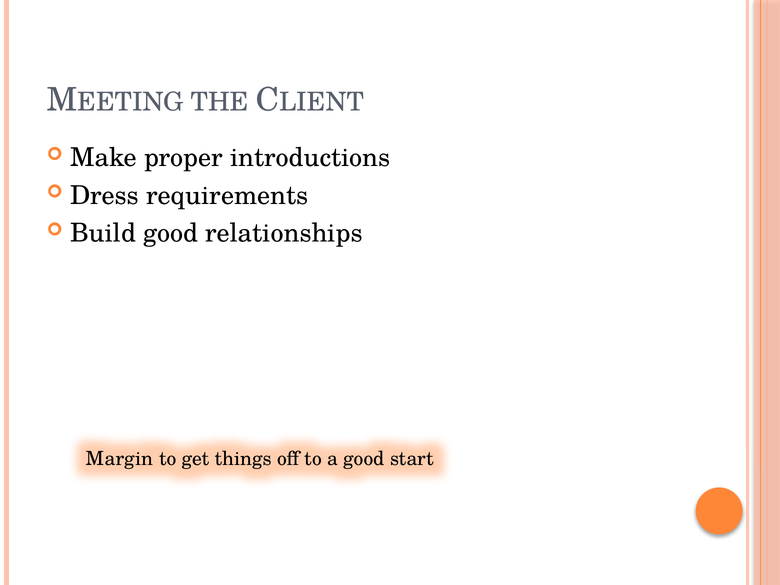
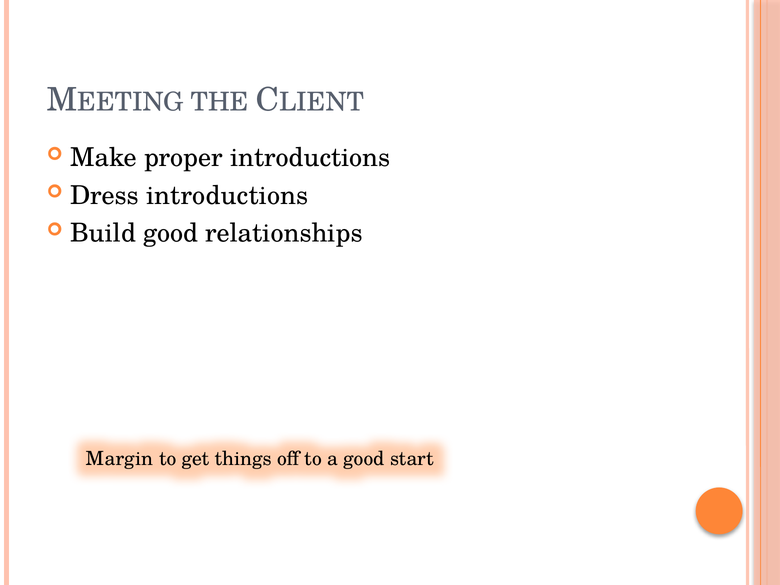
Dress requirements: requirements -> introductions
